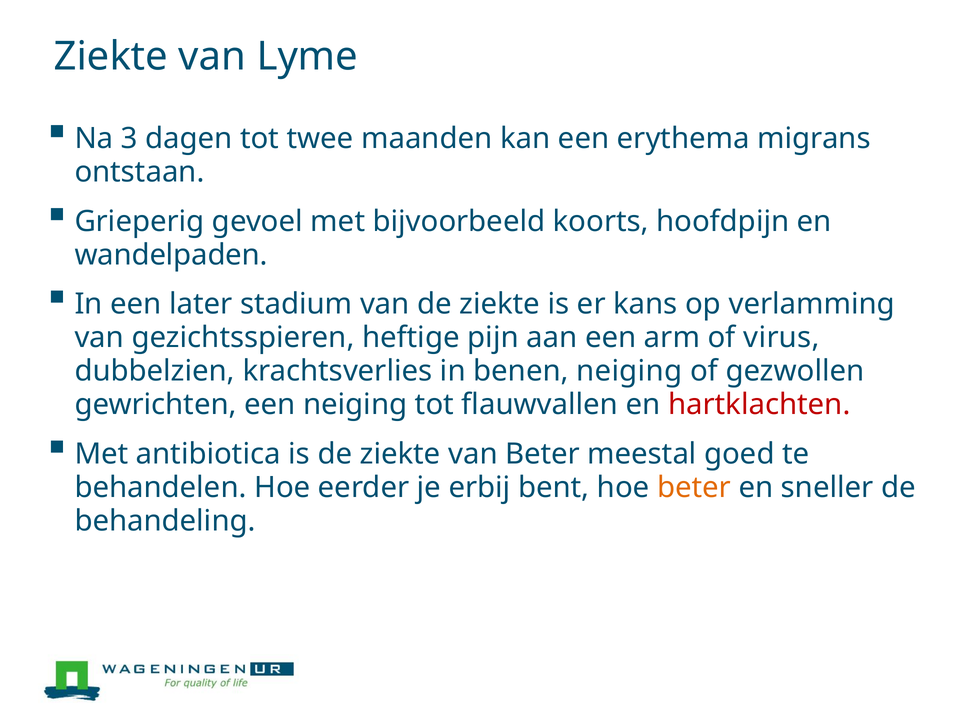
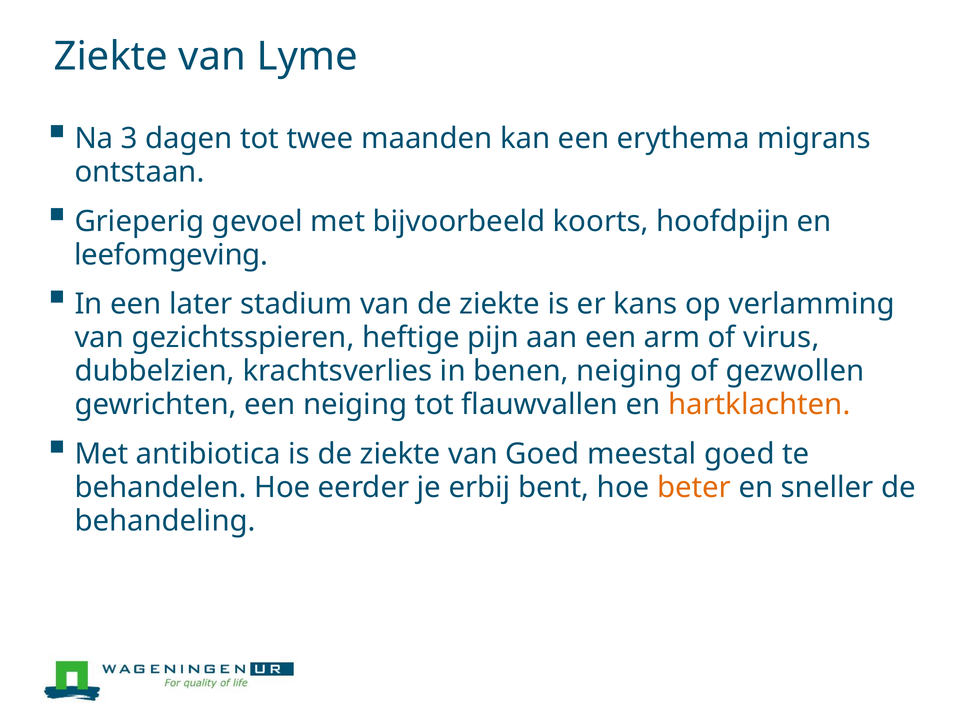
wandelpaden: wandelpaden -> leefomgeving
hartklachten colour: red -> orange
van Beter: Beter -> Goed
